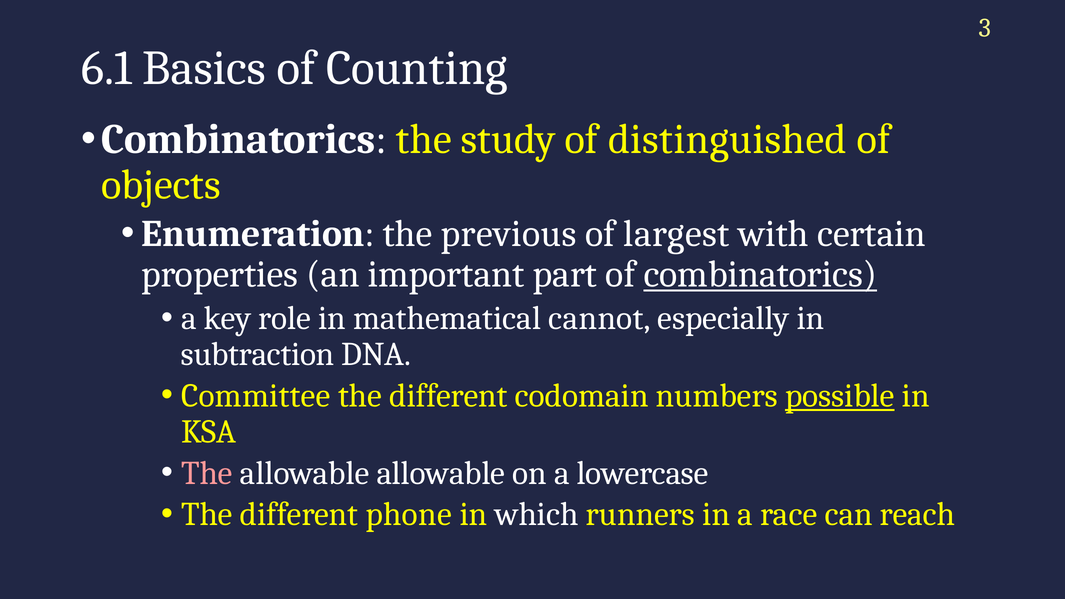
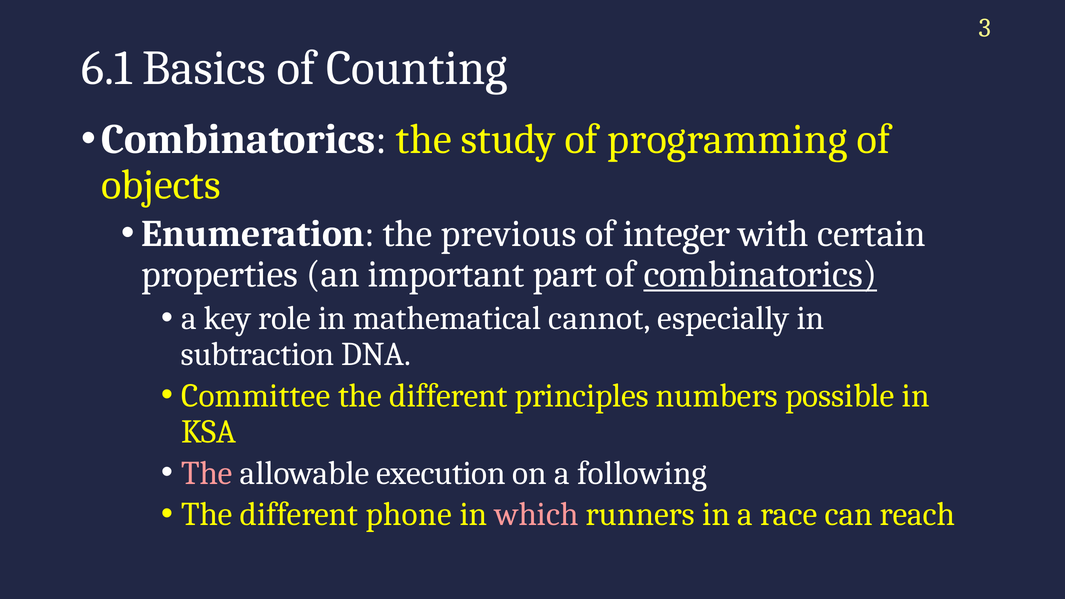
distinguished: distinguished -> programming
largest: largest -> integer
codomain: codomain -> principles
possible underline: present -> none
allowable allowable: allowable -> execution
lowercase: lowercase -> following
which colour: white -> pink
